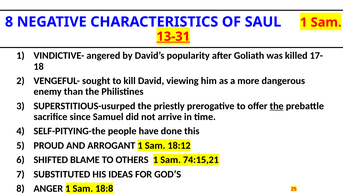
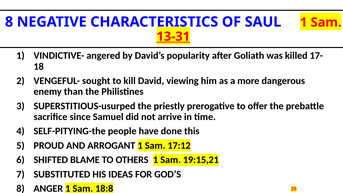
the at (277, 106) underline: present -> none
18:12: 18:12 -> 17:12
74:15,21: 74:15,21 -> 19:15,21
